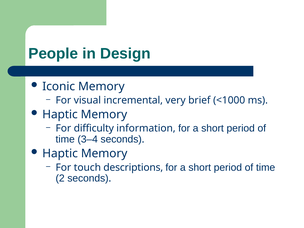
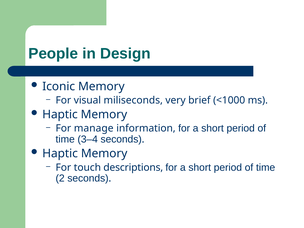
incremental: incremental -> miliseconds
difficulty: difficulty -> manage
